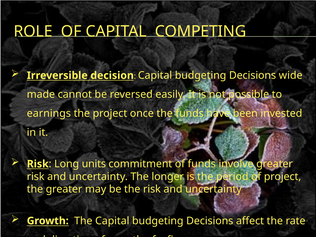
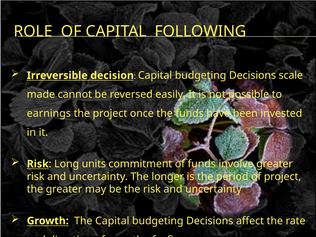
COMPETING: COMPETING -> FOLLOWING
wide: wide -> scale
